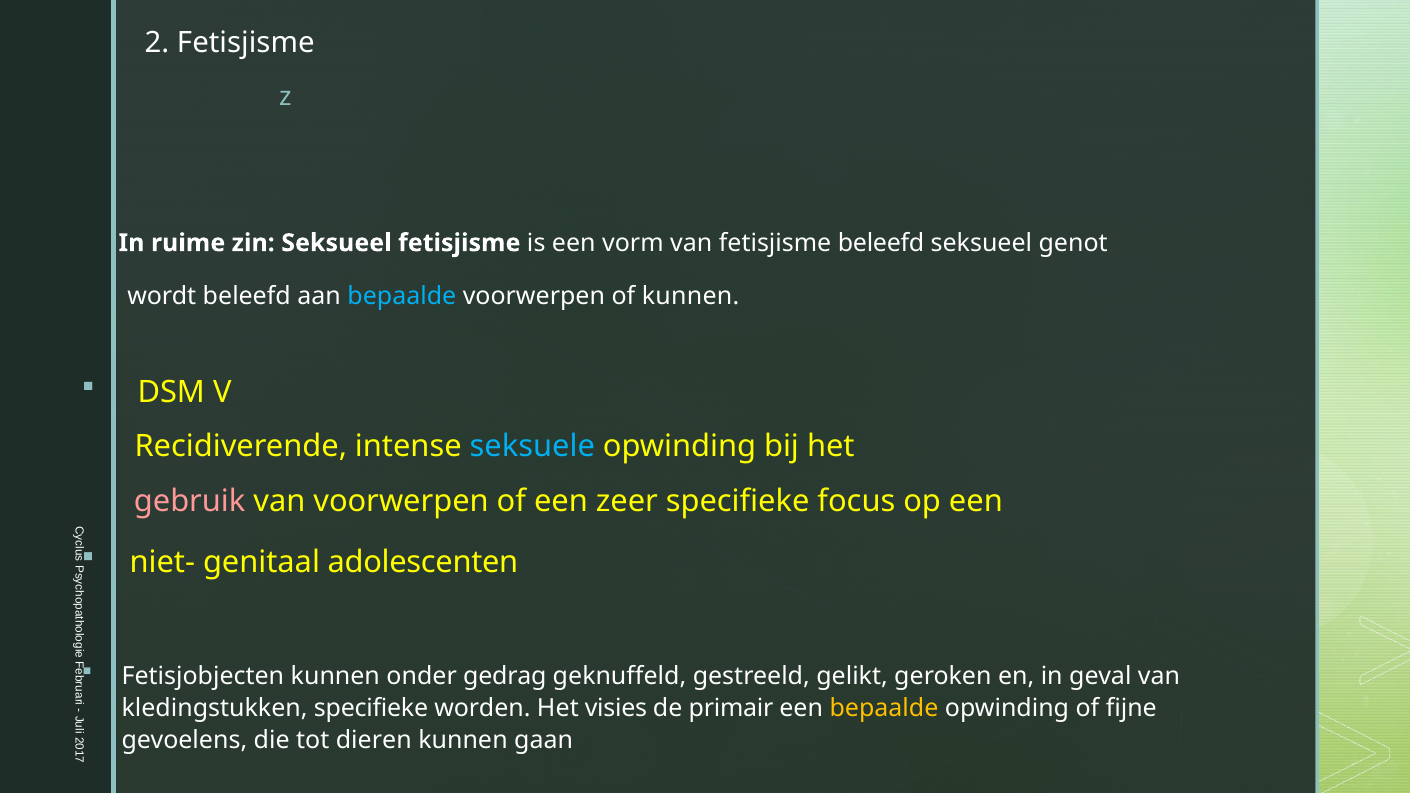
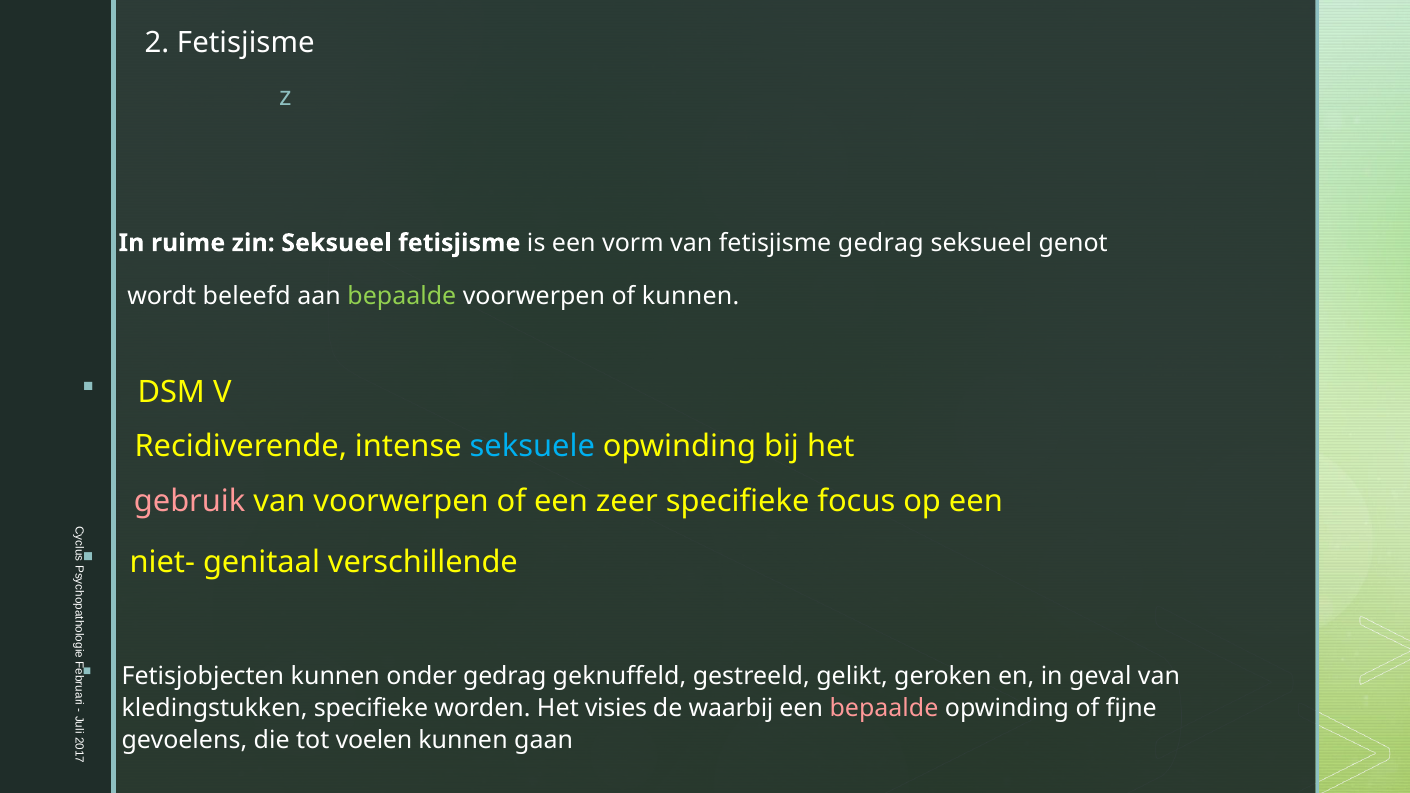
fetisjisme beleefd: beleefd -> gedrag
bepaalde at (402, 296) colour: light blue -> light green
adolescenten: adolescenten -> verschillende
primair: primair -> waarbij
bepaalde at (884, 708) colour: yellow -> pink
dieren: dieren -> voelen
